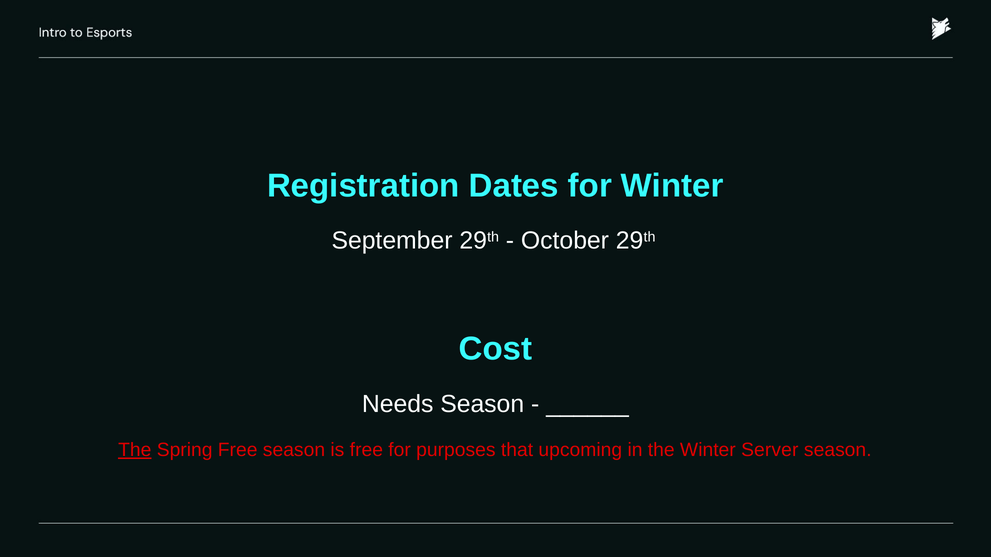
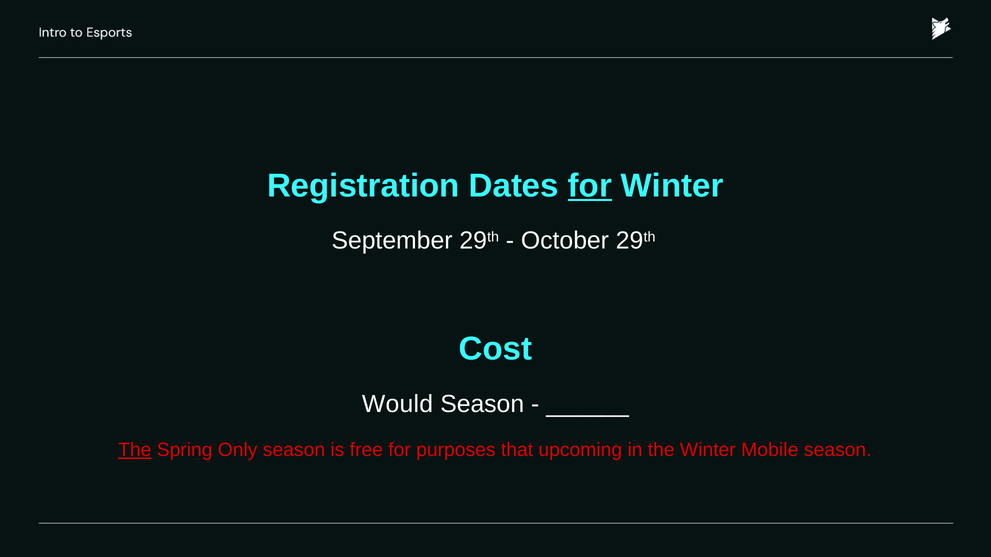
for at (590, 186) underline: none -> present
Needs: Needs -> Would
Spring Free: Free -> Only
Server: Server -> Mobile
